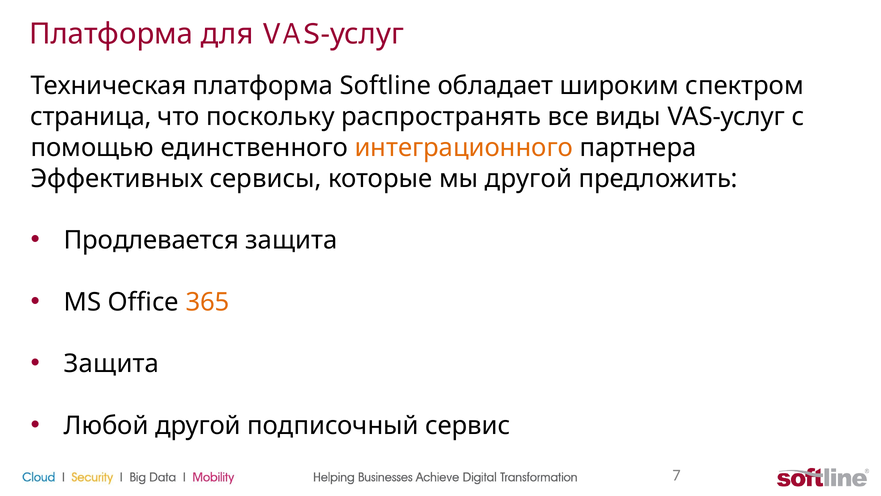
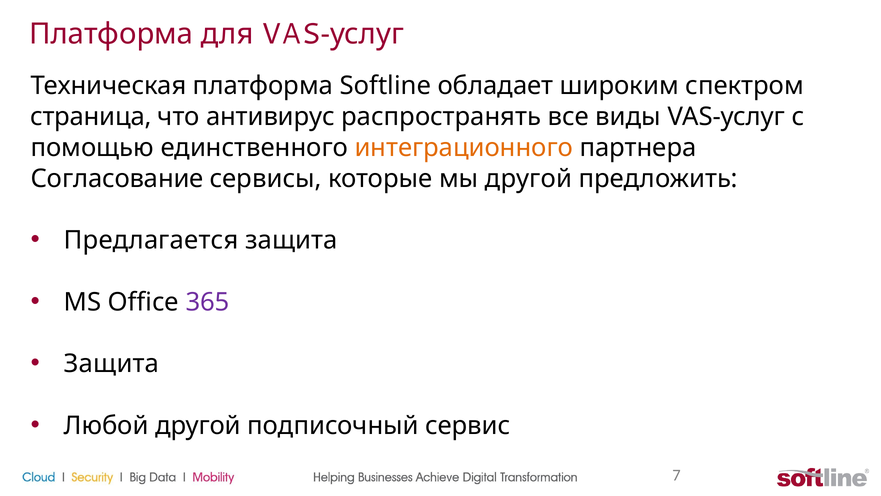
поскольку: поскольку -> антивирус
Эффективных: Эффективных -> Согласование
Продлевается: Продлевается -> Предлагается
365 colour: orange -> purple
